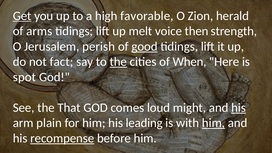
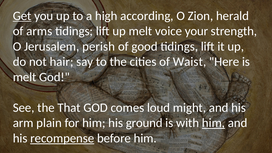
favorable: favorable -> according
then: then -> your
good underline: present -> none
fact: fact -> hair
the at (118, 62) underline: present -> none
When: When -> Waist
spot at (24, 77): spot -> melt
his at (239, 108) underline: present -> none
leading: leading -> ground
